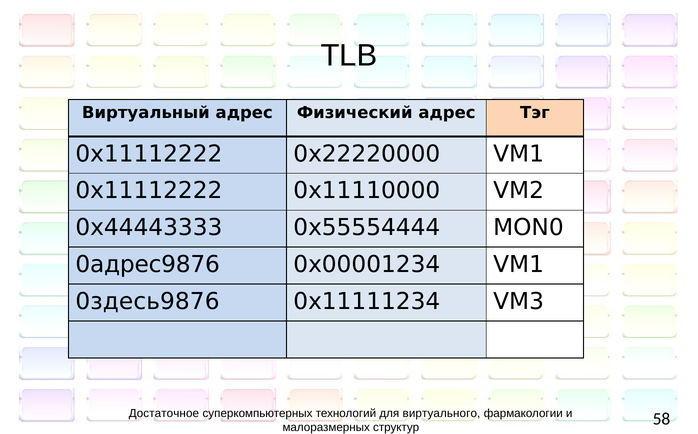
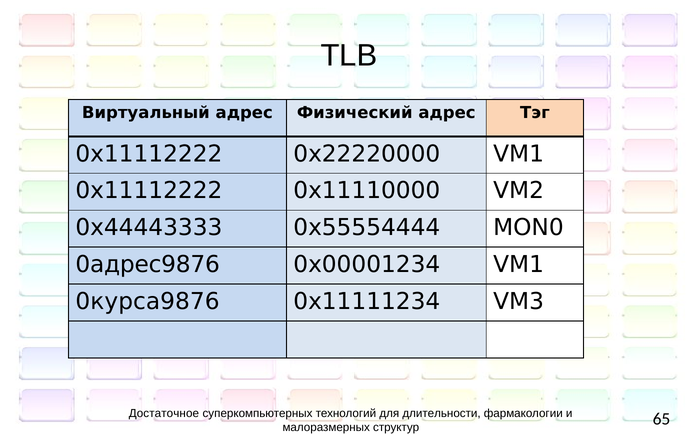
0здесь9876: 0здесь9876 -> 0курса9876
виртуального: виртуального -> длительности
58: 58 -> 65
